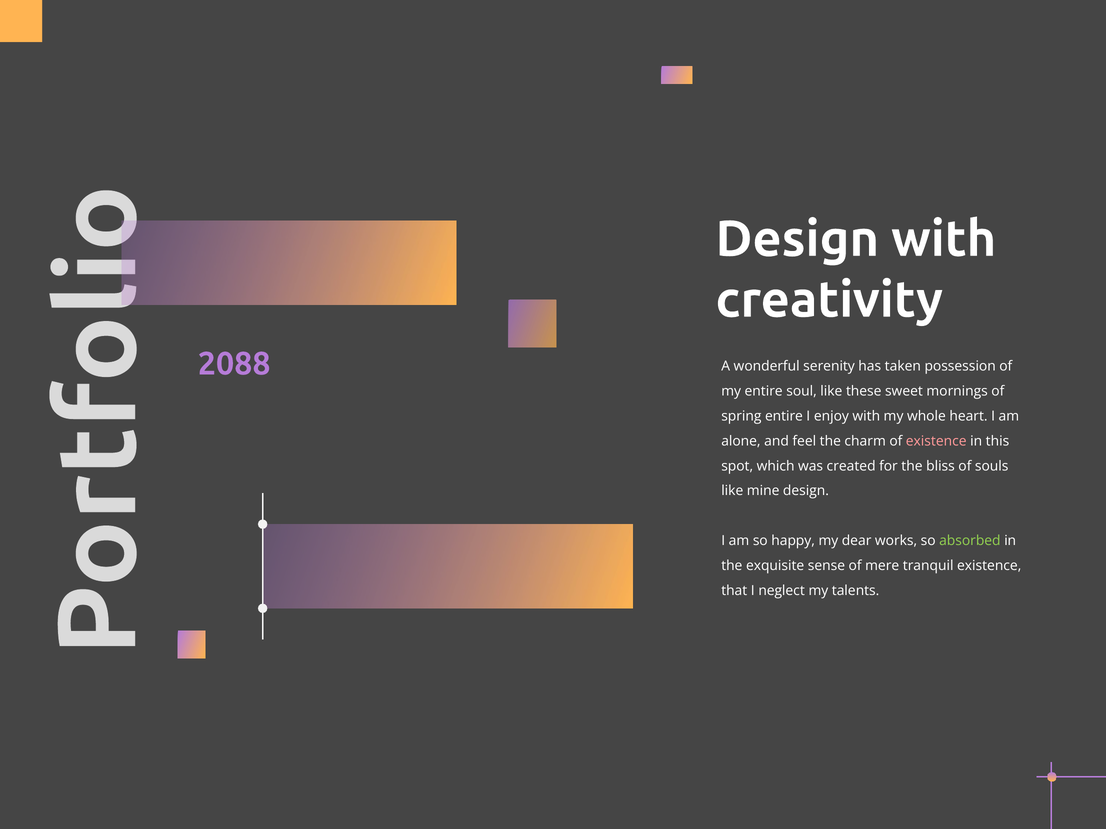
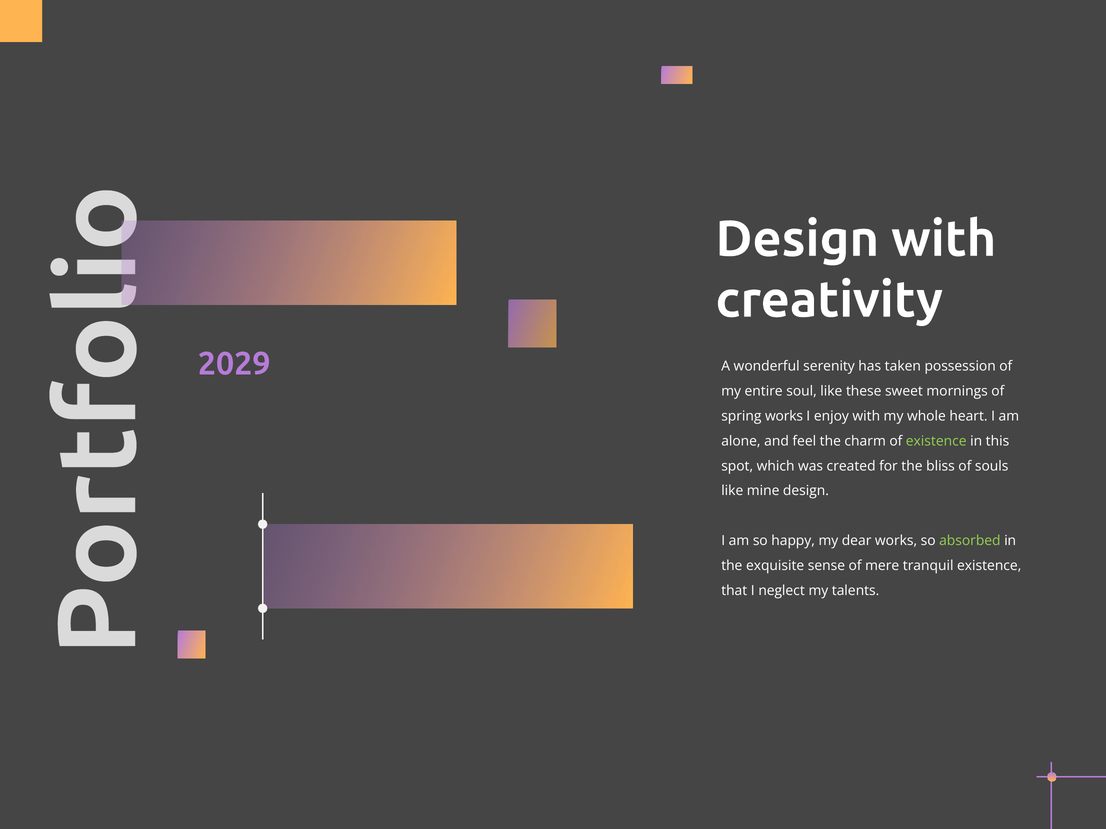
2088: 2088 -> 2029
spring entire: entire -> works
existence at (936, 441) colour: pink -> light green
